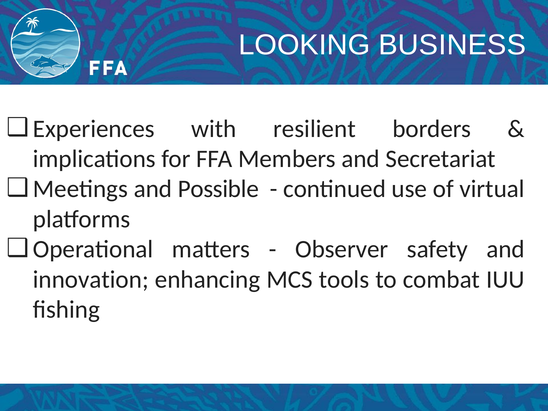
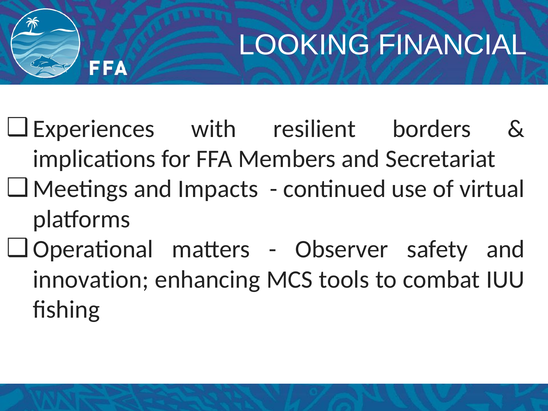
BUSINESS: BUSINESS -> FINANCIAL
Possible: Possible -> Impacts
